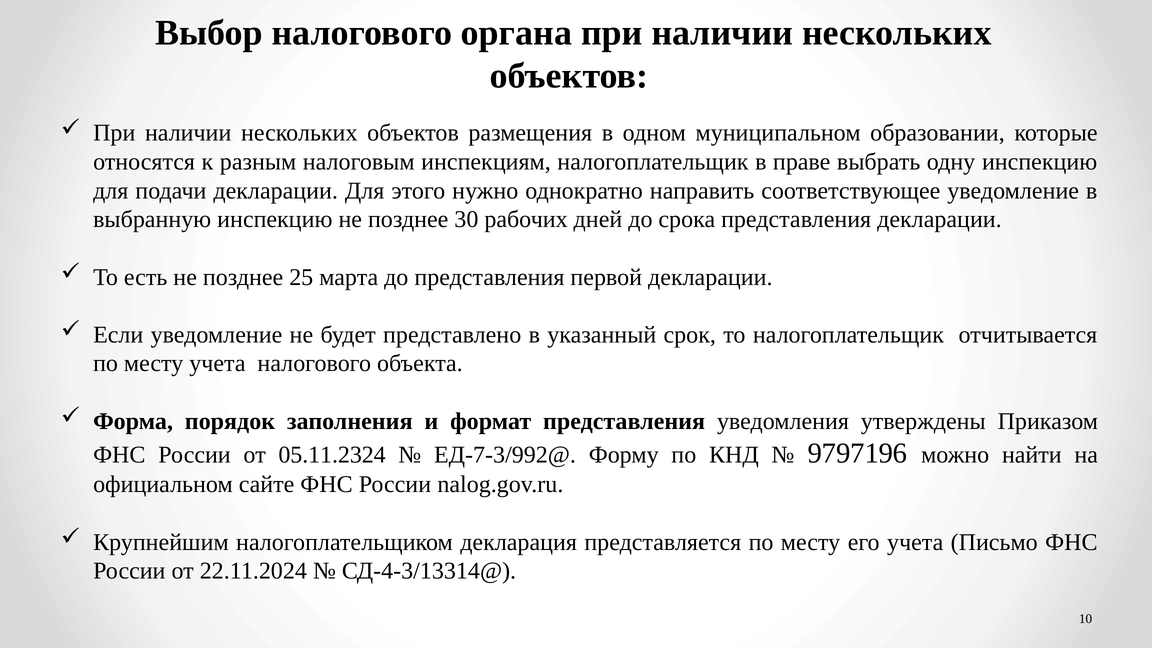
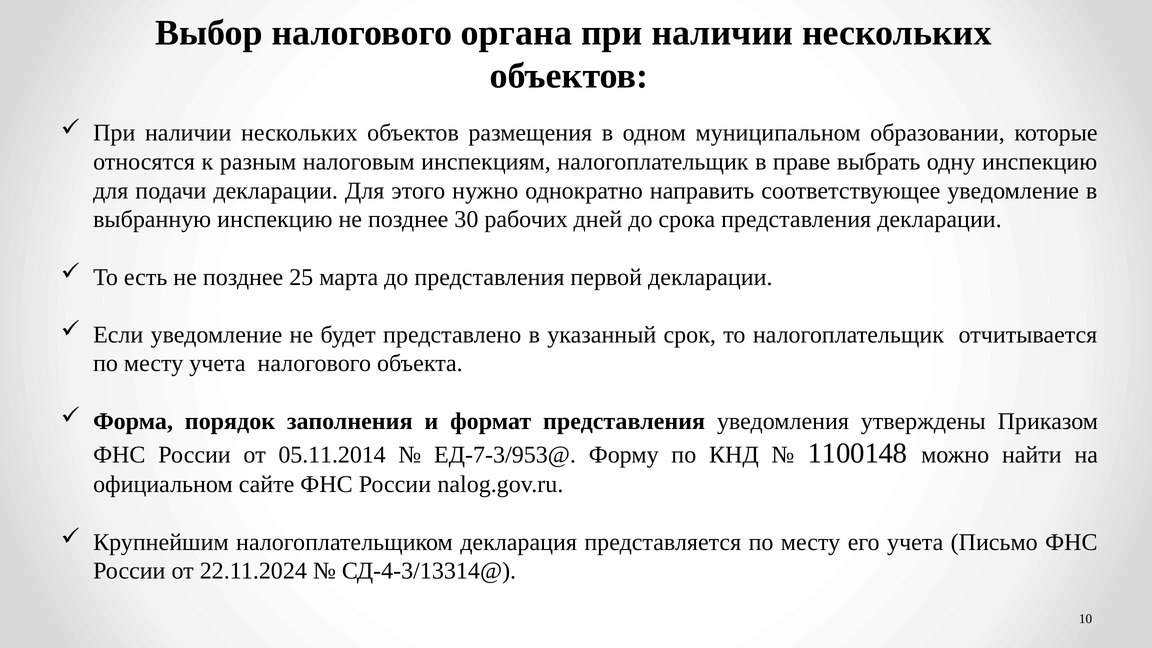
05.11.2324: 05.11.2324 -> 05.11.2014
ЕД-7-3/992@: ЕД-7-3/992@ -> ЕД-7-3/953@
9797196: 9797196 -> 1100148
